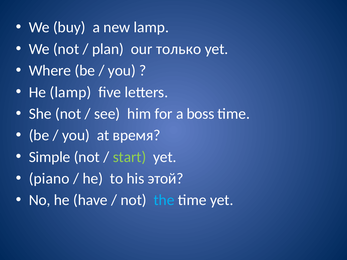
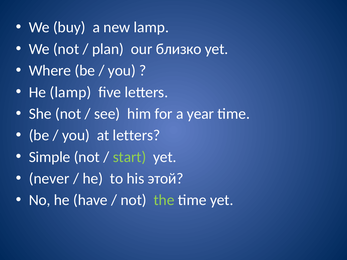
только: только -> близко
boss: boss -> year
at время: время -> letters
piano: piano -> never
the colour: light blue -> light green
